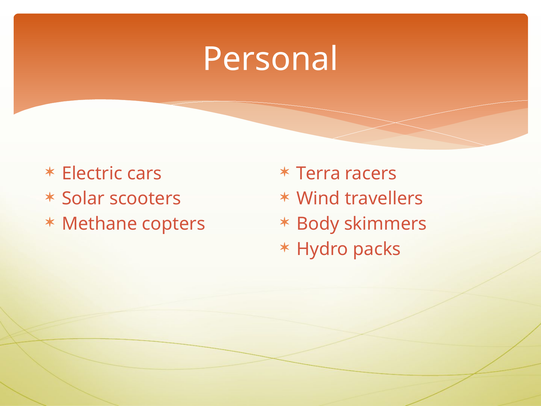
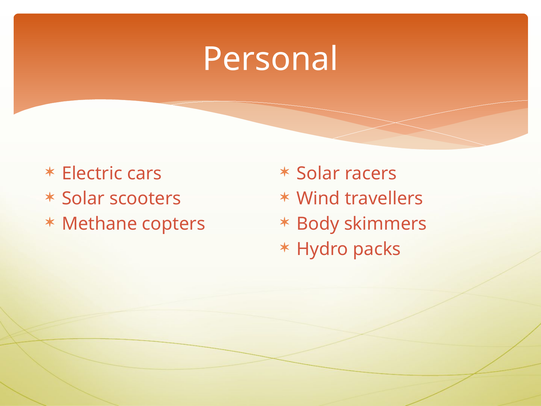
Terra at (318, 173): Terra -> Solar
